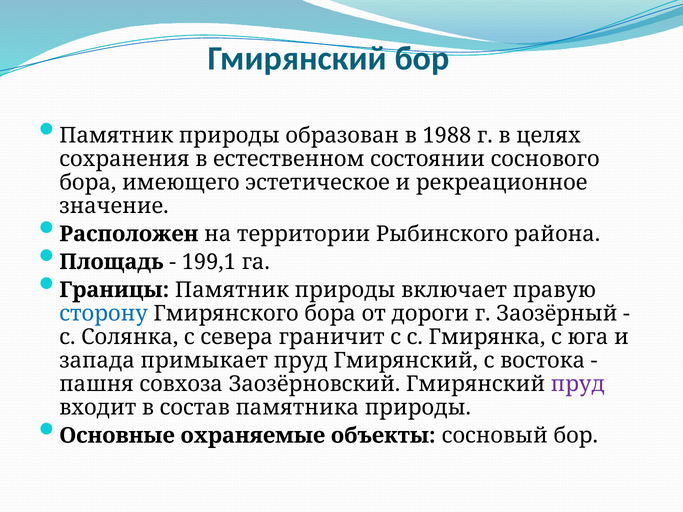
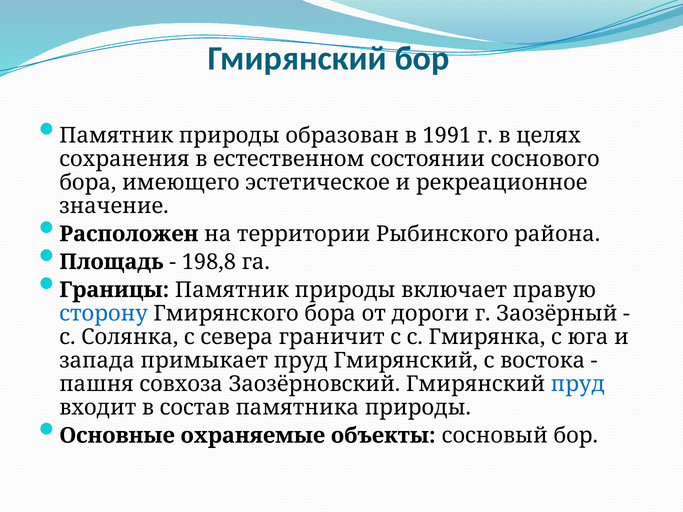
1988: 1988 -> 1991
199,1: 199,1 -> 198,8
пруд at (578, 384) colour: purple -> blue
